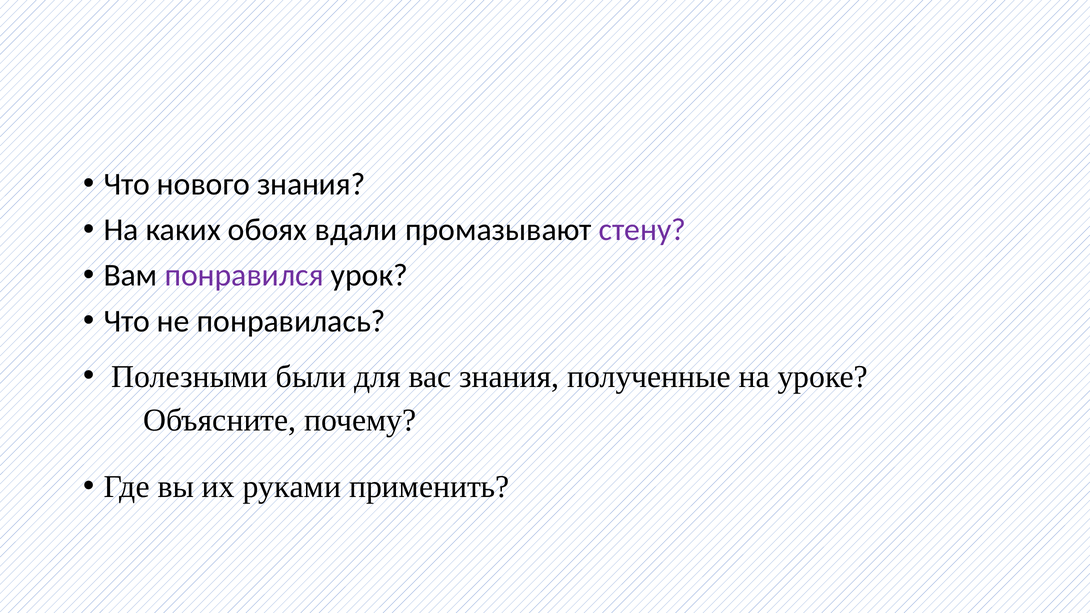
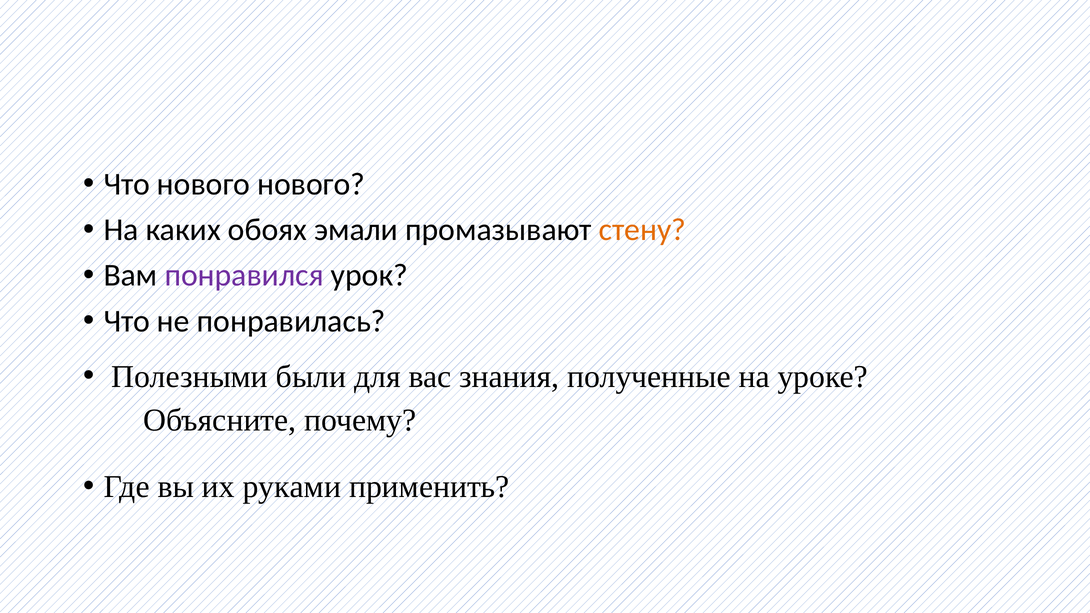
нового знания: знания -> нового
вдали: вдали -> эмали
стену colour: purple -> orange
